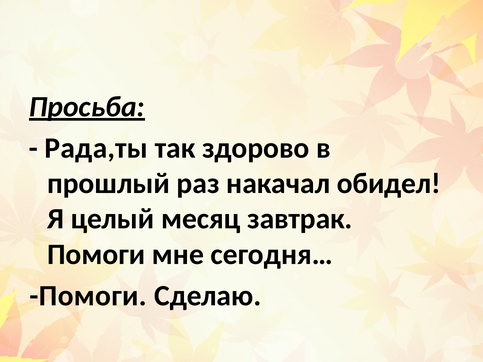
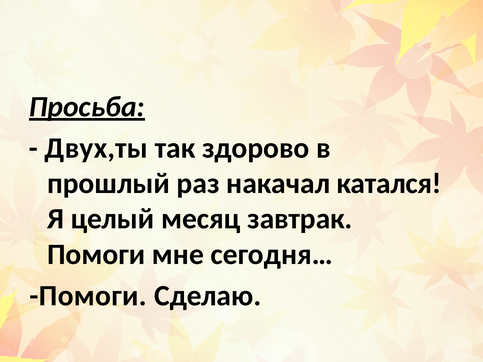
Рада,ты: Рада,ты -> Двух,ты
обидел: обидел -> катался
